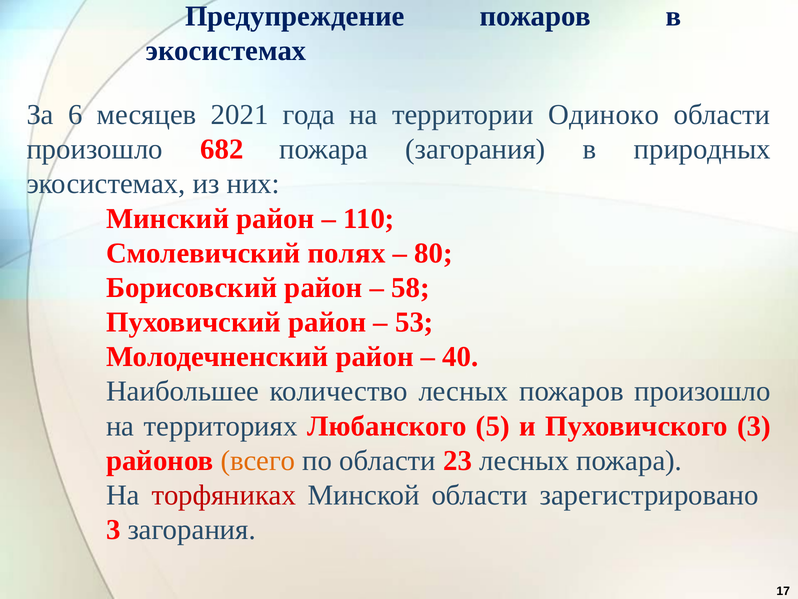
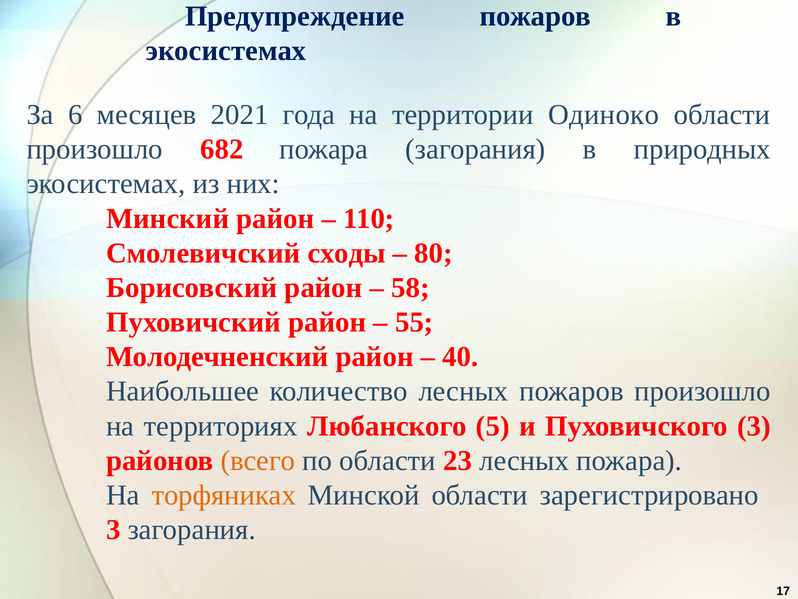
полях: полях -> сходы
53: 53 -> 55
торфяниках colour: red -> orange
